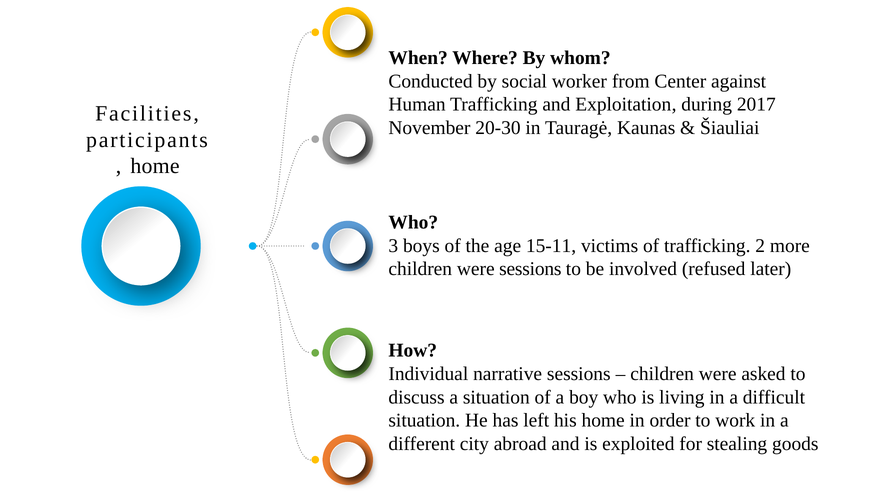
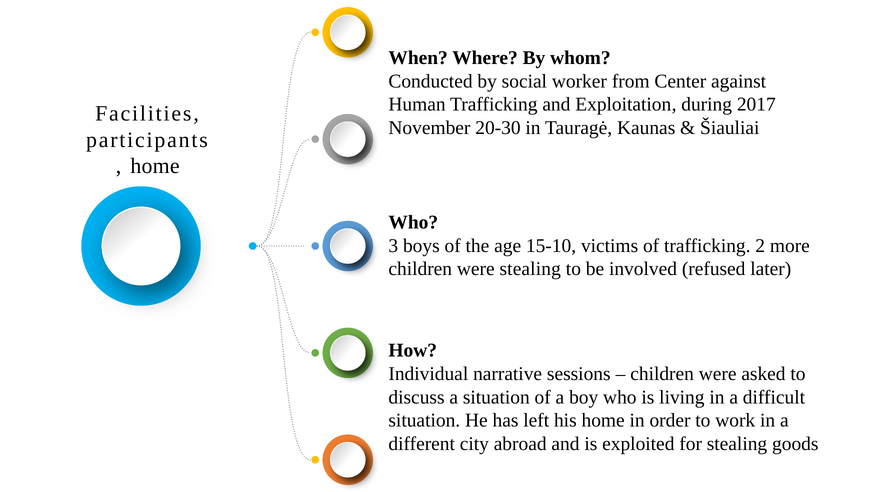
15-11: 15-11 -> 15-10
were sessions: sessions -> stealing
